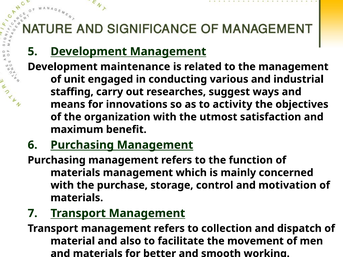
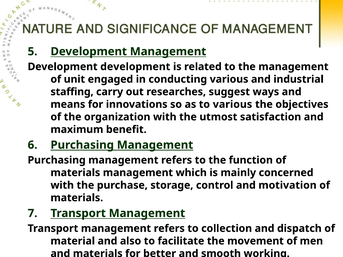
Development maintenance: maintenance -> development
to activity: activity -> various
